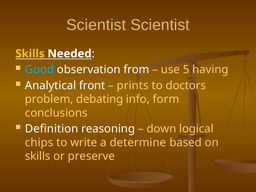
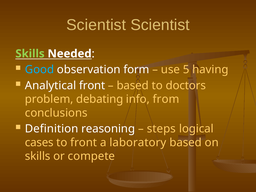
Skills at (30, 54) colour: yellow -> light green
from: from -> form
prints at (133, 86): prints -> based
form: form -> from
down: down -> steps
chips: chips -> cases
to write: write -> front
determine: determine -> laboratory
preserve: preserve -> compete
